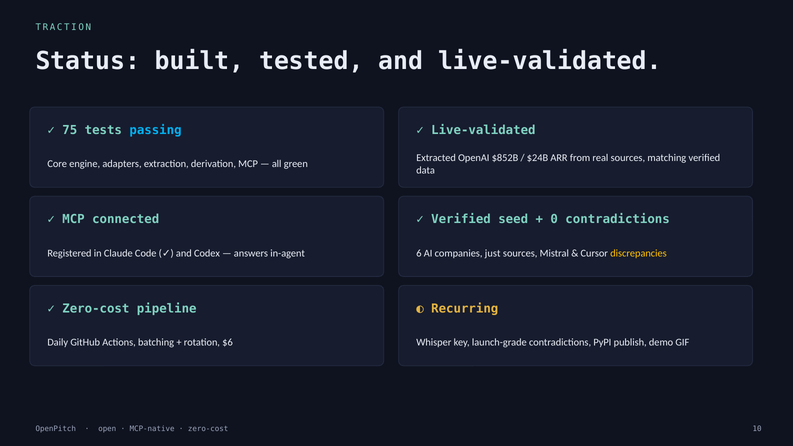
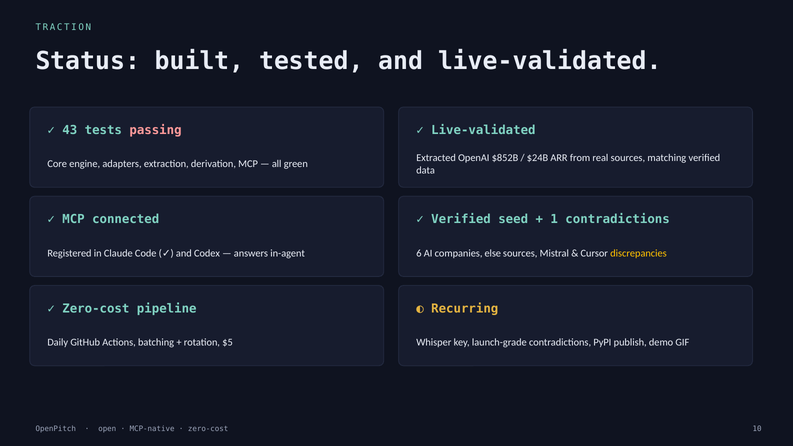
75: 75 -> 43
passing colour: light blue -> pink
0: 0 -> 1
just: just -> else
$6: $6 -> $5
